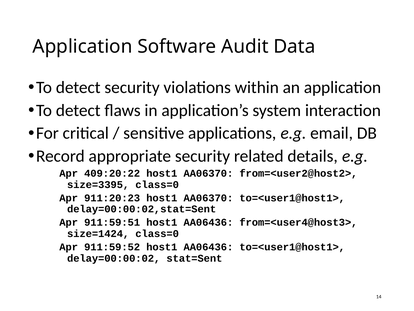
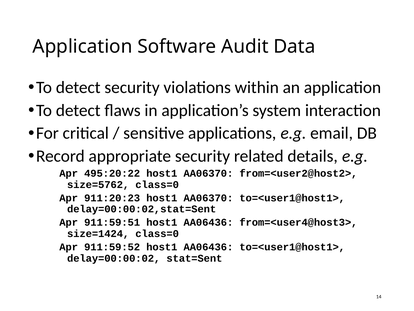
409:20:22: 409:20:22 -> 495:20:22
size=3395: size=3395 -> size=5762
